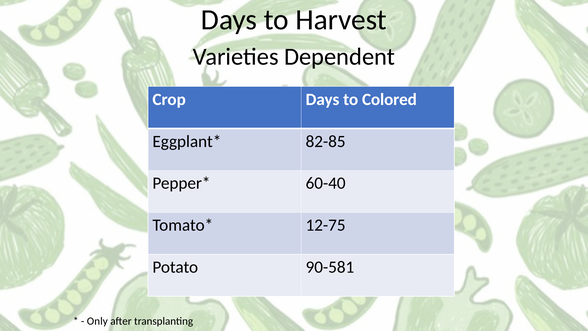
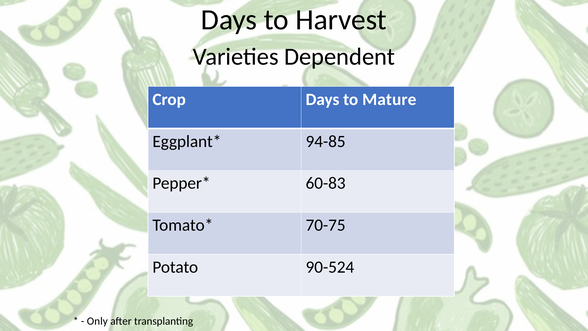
Colored: Colored -> Mature
82-85: 82-85 -> 94-85
60-40: 60-40 -> 60-83
12-75: 12-75 -> 70-75
90-581: 90-581 -> 90-524
